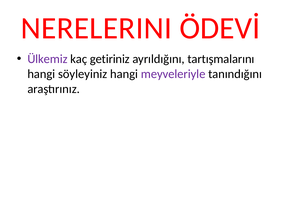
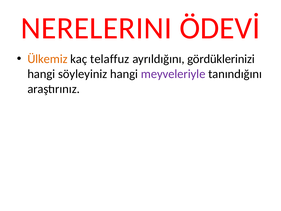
Ülkemiz colour: purple -> orange
getiriniz: getiriniz -> telaffuz
tartışmalarını: tartışmalarını -> gördüklerinizi
